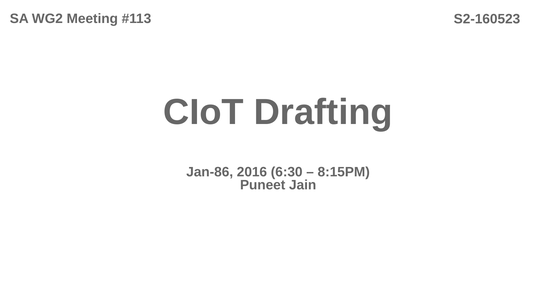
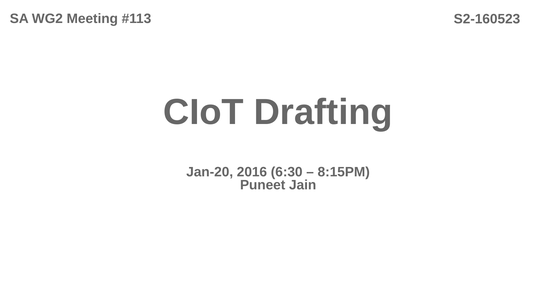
Jan-86: Jan-86 -> Jan-20
